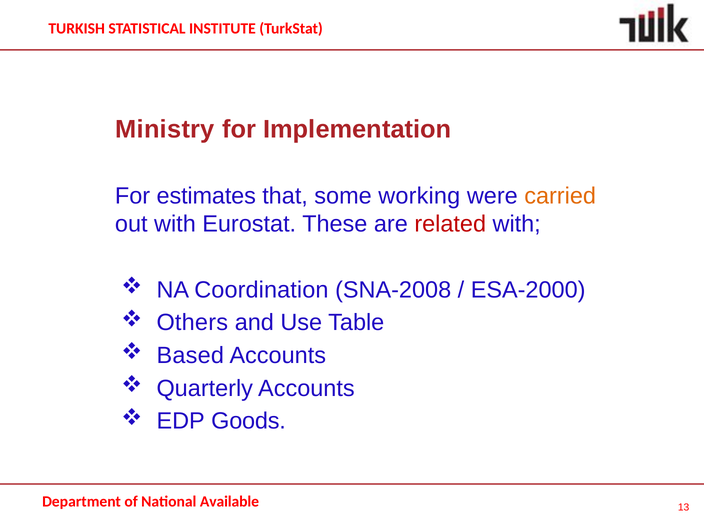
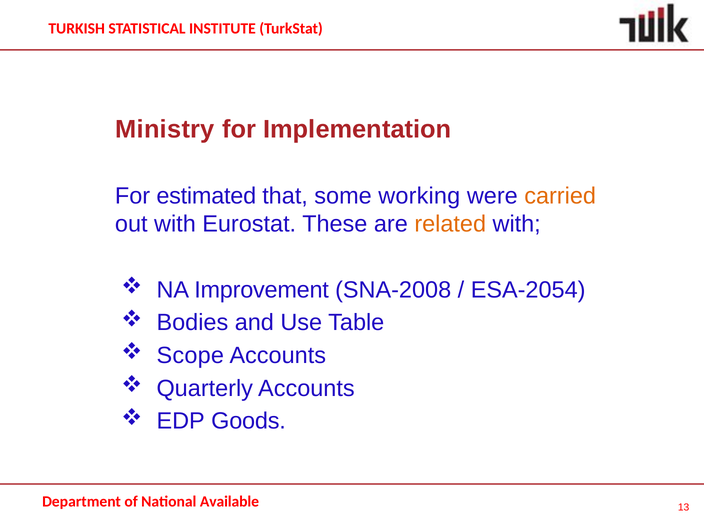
estimates: estimates -> estimated
related colour: red -> orange
Coordination: Coordination -> Improvement
ESA-2000: ESA-2000 -> ESA-2054
Others: Others -> Bodies
Based: Based -> Scope
